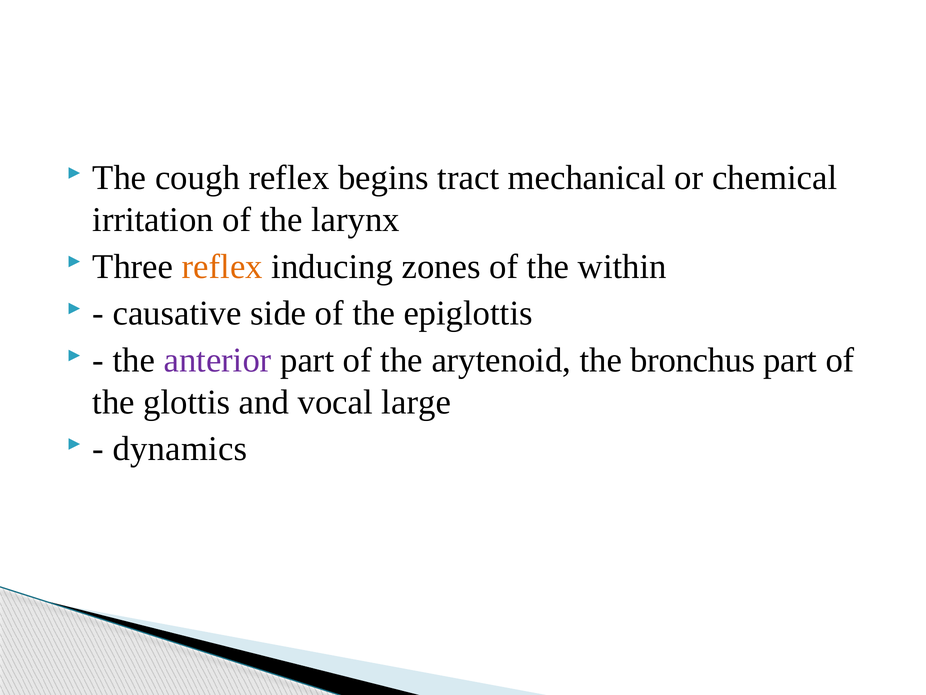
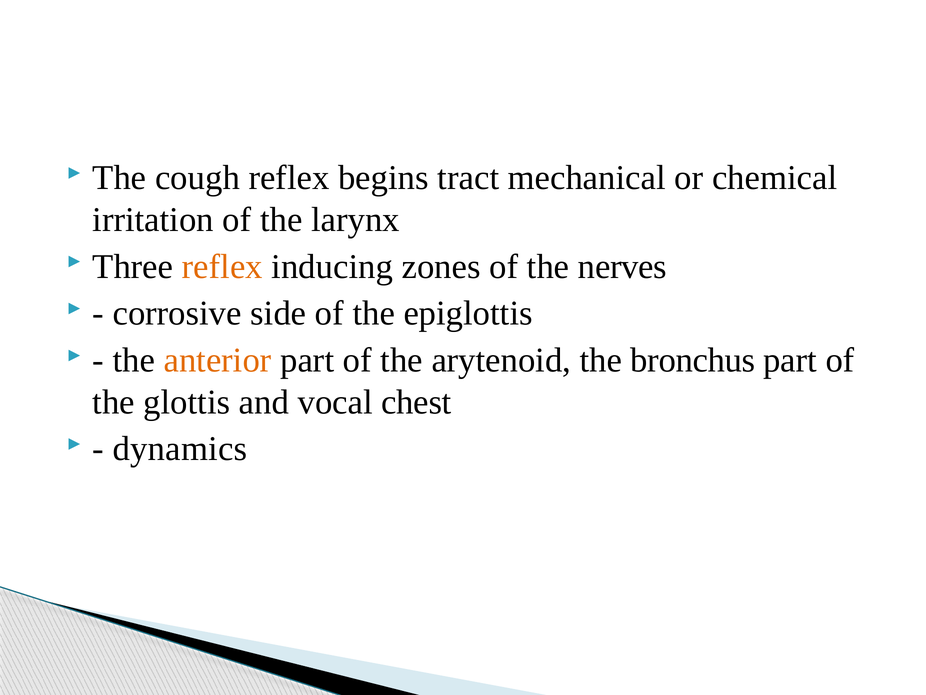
within: within -> nerves
causative: causative -> corrosive
anterior colour: purple -> orange
large: large -> chest
